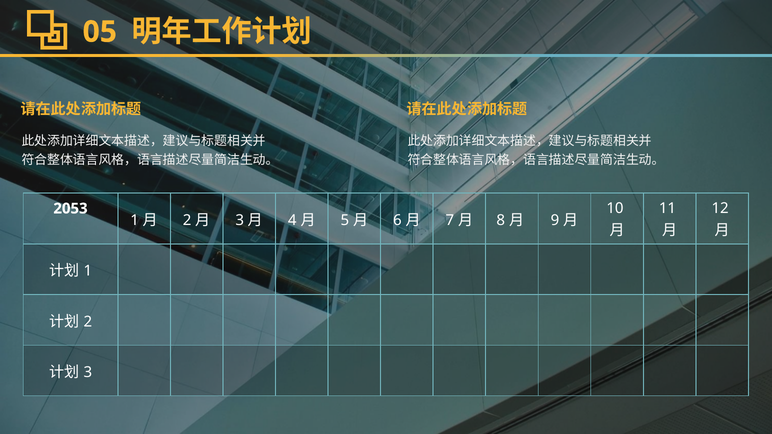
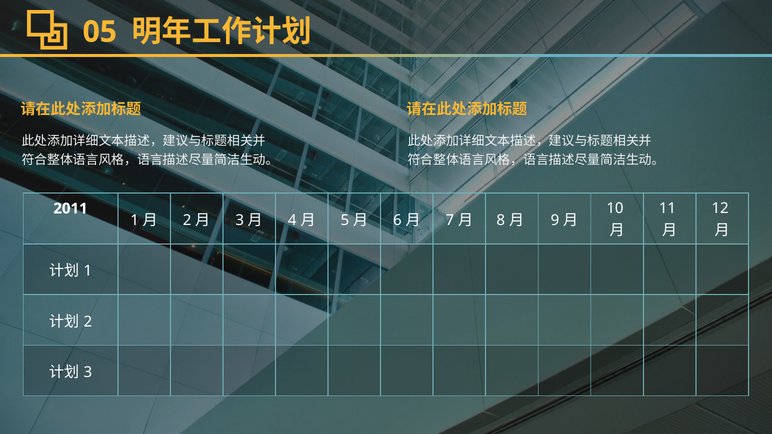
2053: 2053 -> 2011
